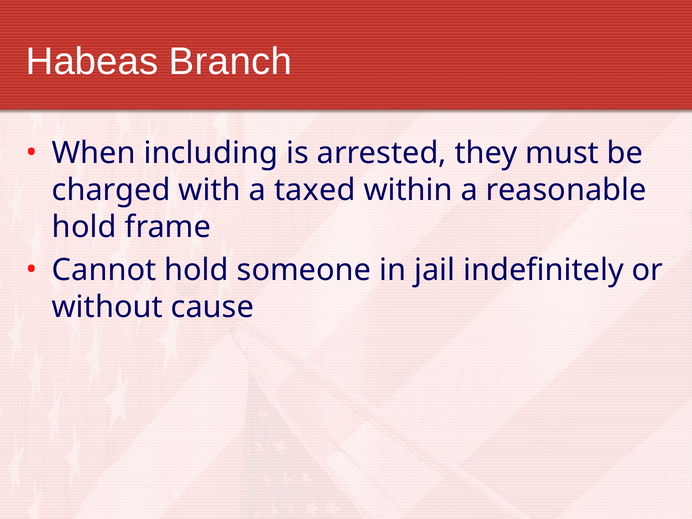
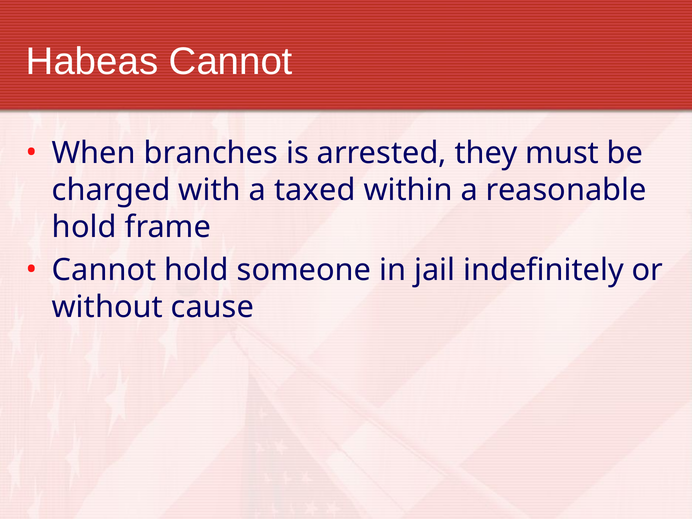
Habeas Branch: Branch -> Cannot
including: including -> branches
